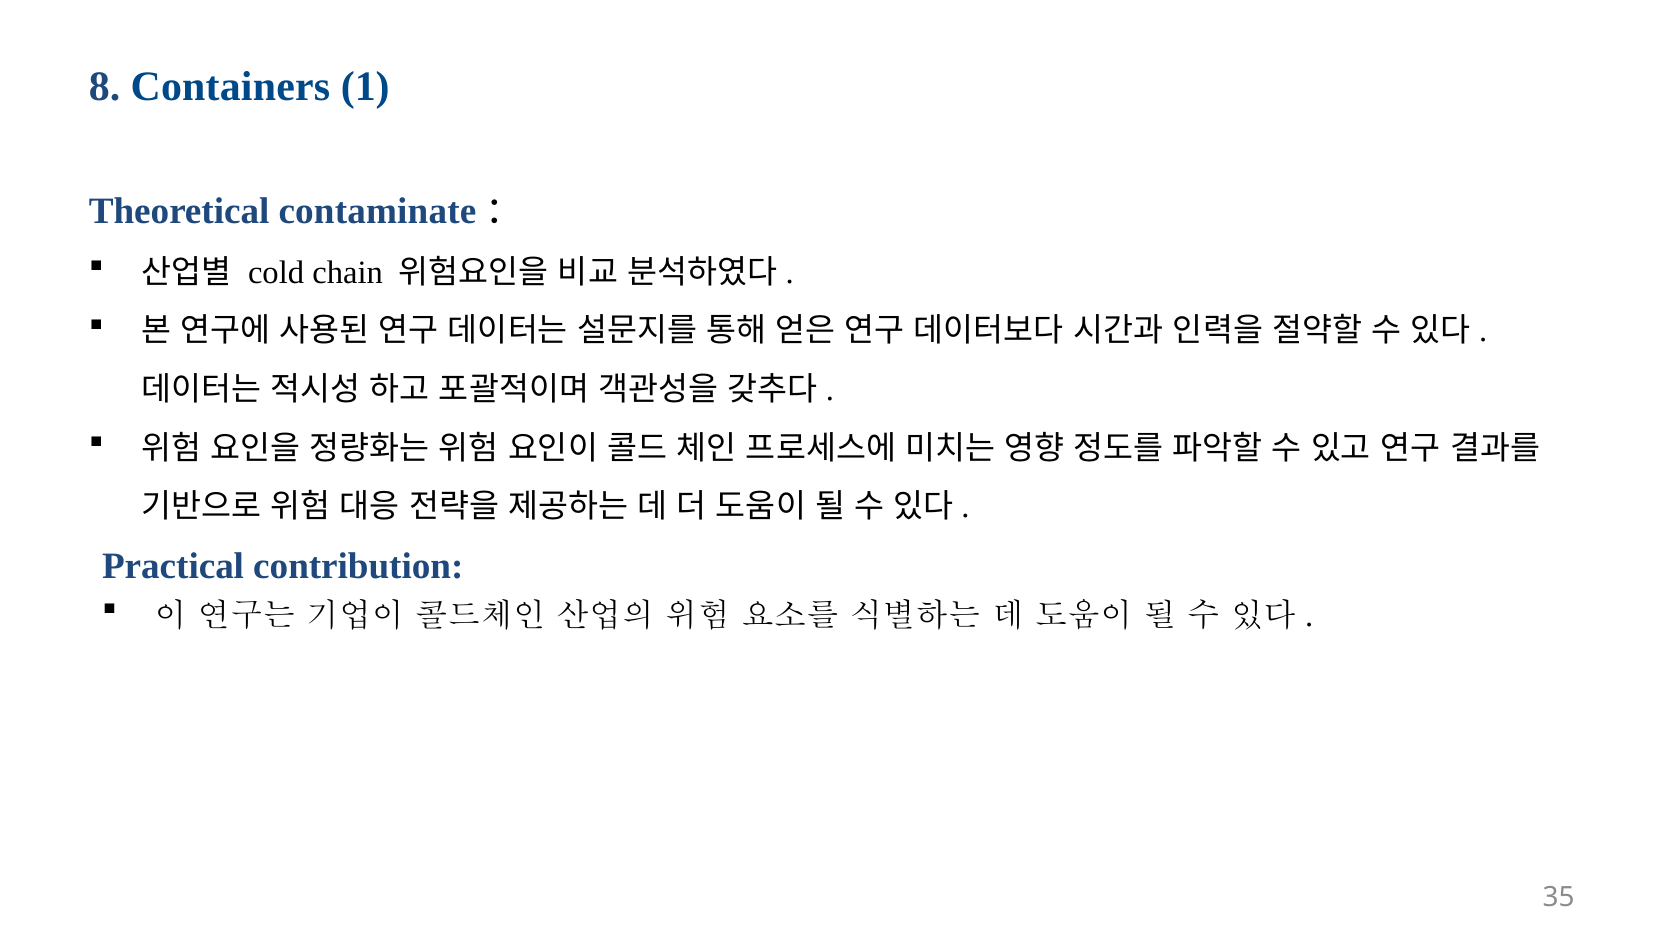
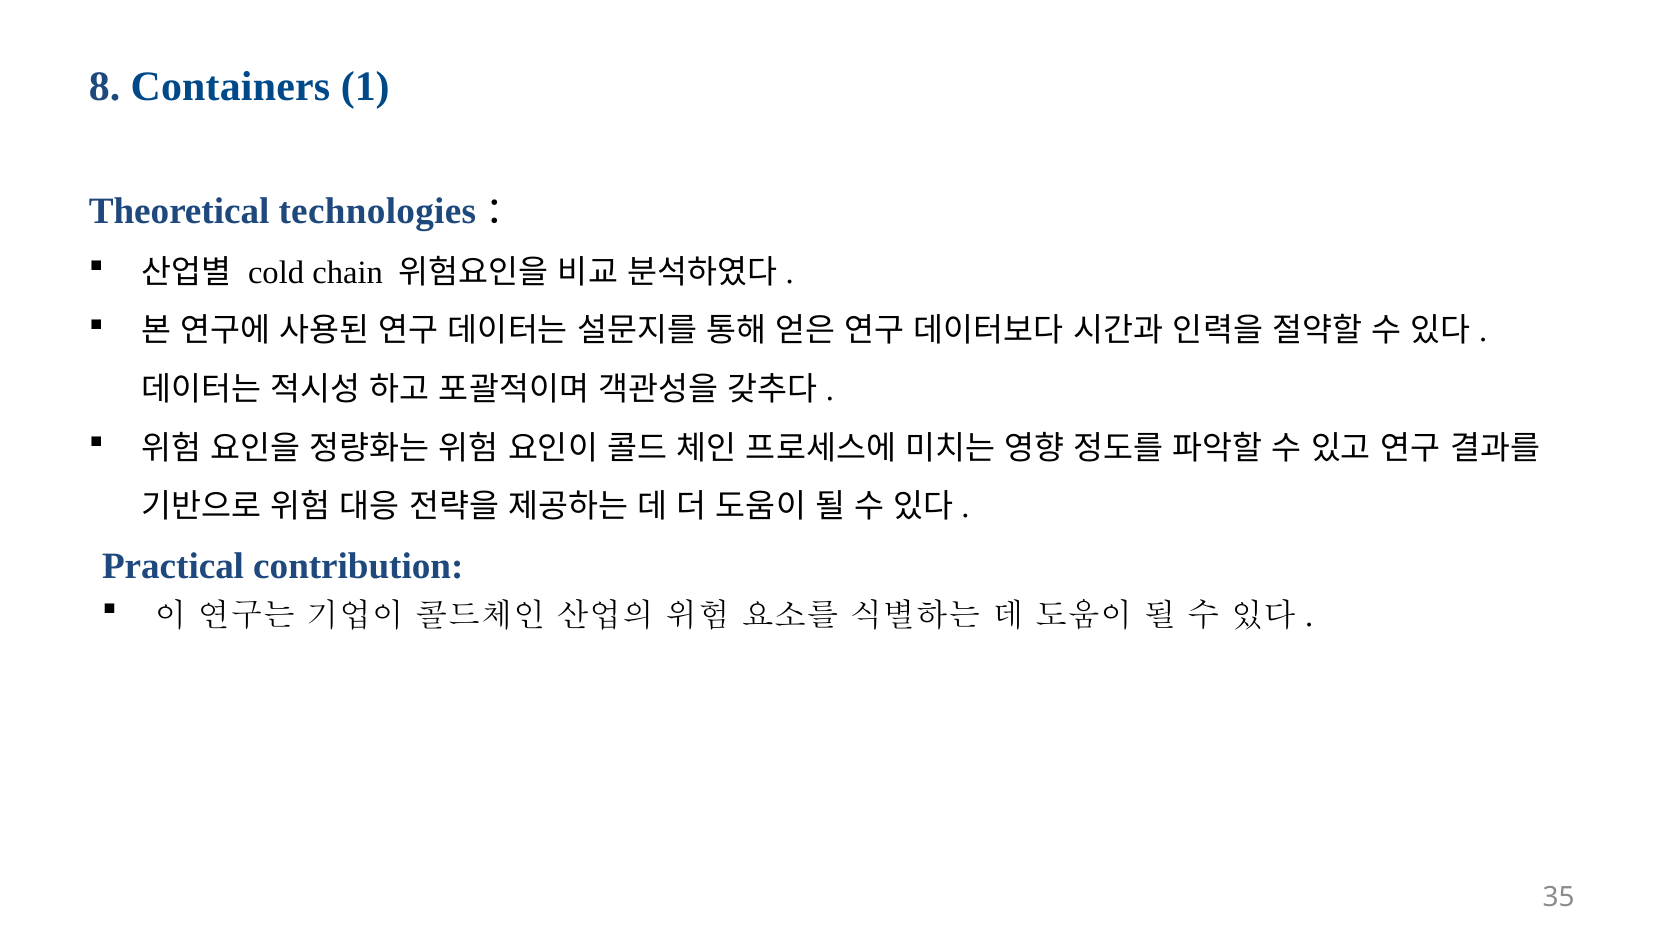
contaminate: contaminate -> technologies
